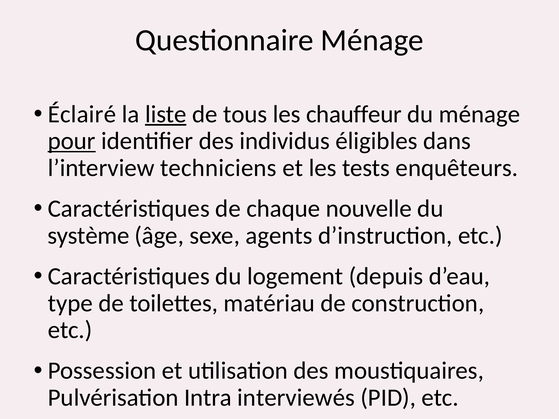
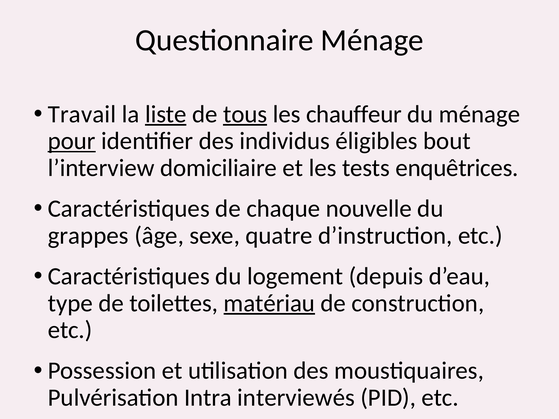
Éclairé: Éclairé -> Travail
tous underline: none -> present
dans: dans -> bout
techniciens: techniciens -> domiciliaire
enquêteurs: enquêteurs -> enquêtrices
système: système -> grappes
agents: agents -> quatre
matériau underline: none -> present
